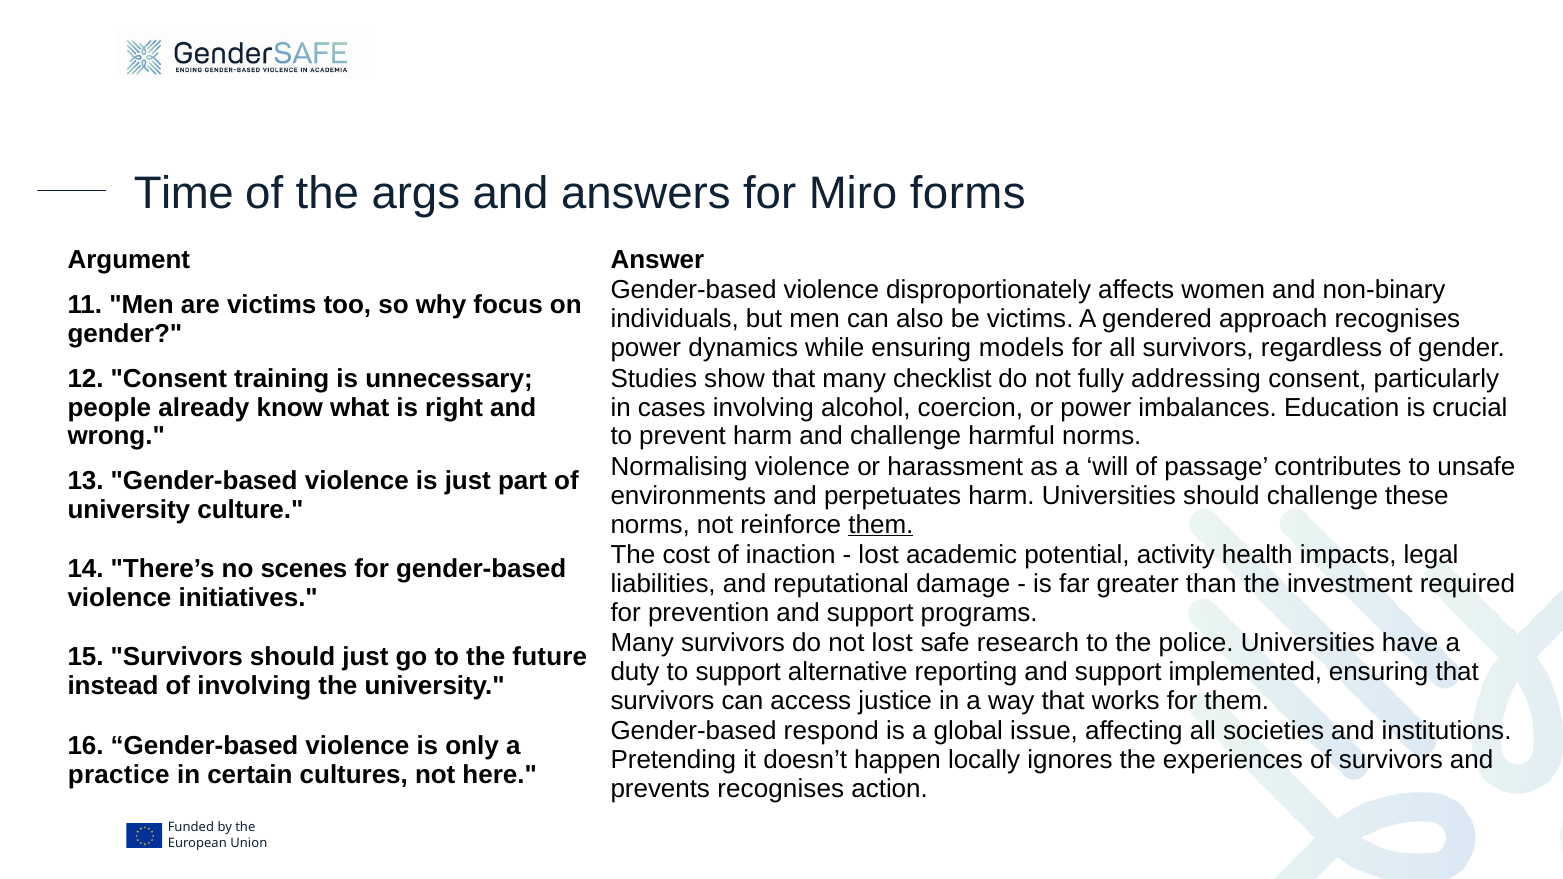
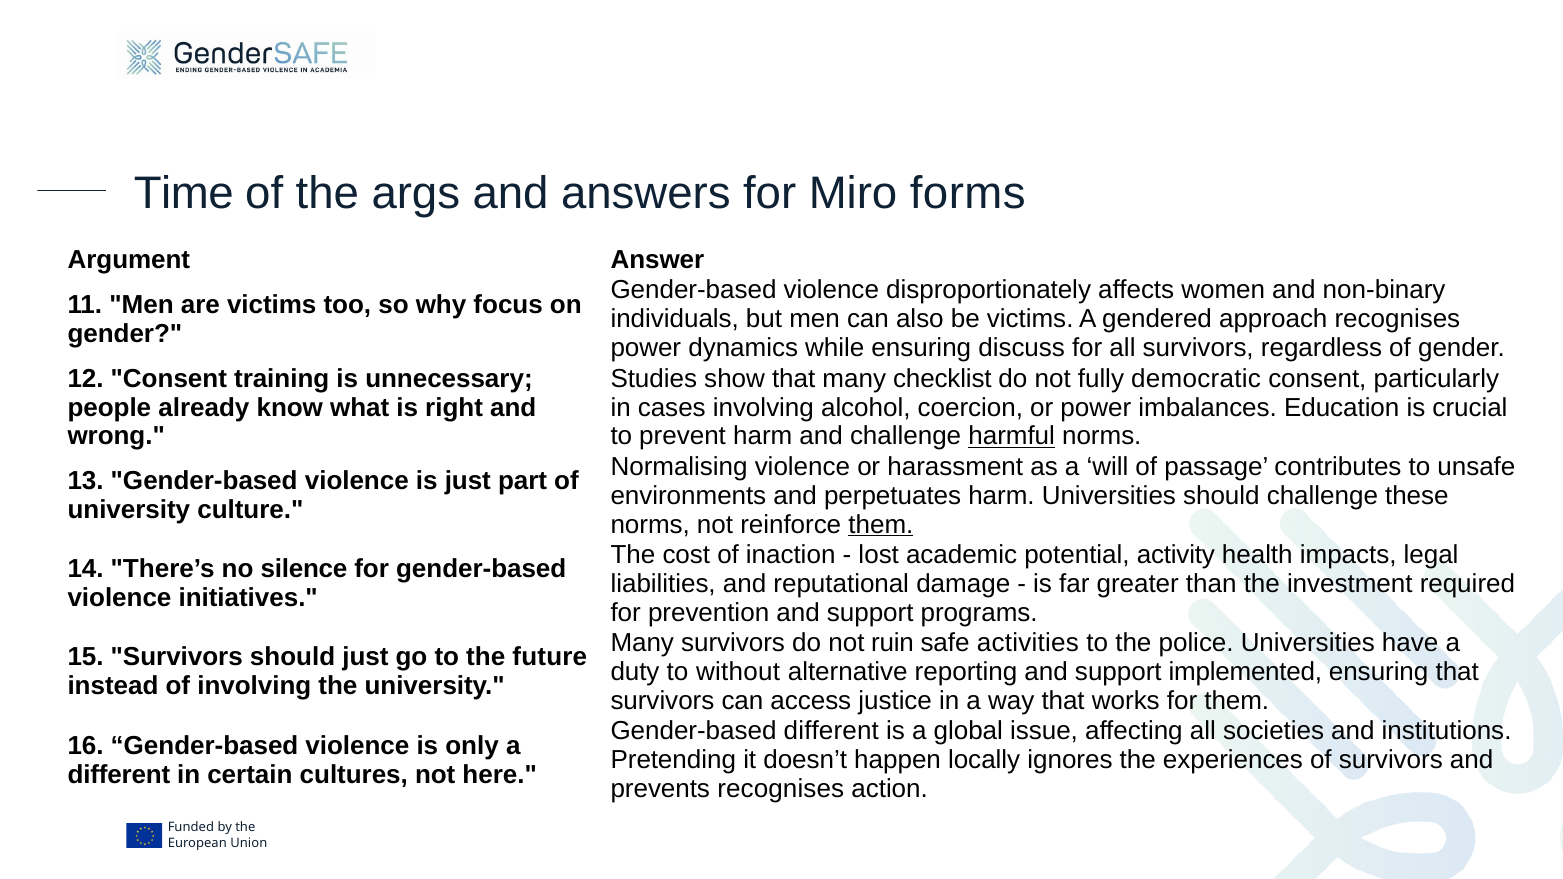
models: models -> discuss
addressing: addressing -> democratic
harmful underline: none -> present
scenes: scenes -> silence
not lost: lost -> ruin
research: research -> activities
to support: support -> without
Gender-based respond: respond -> different
practice at (119, 775): practice -> different
